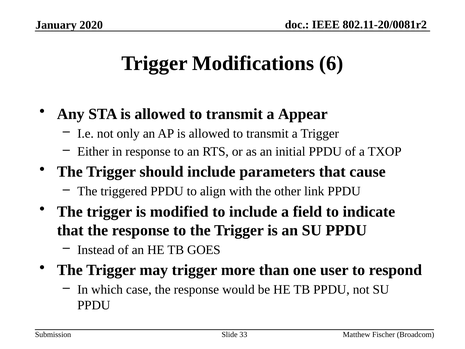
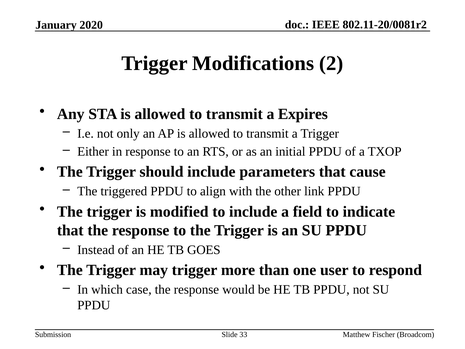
6: 6 -> 2
Appear: Appear -> Expires
